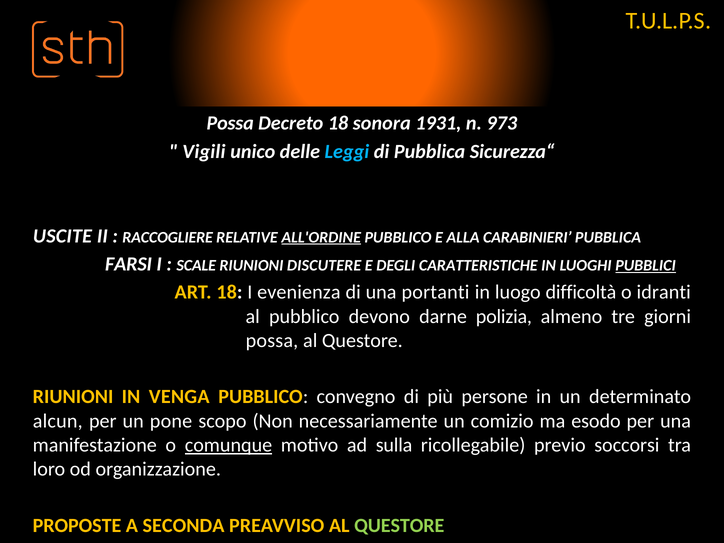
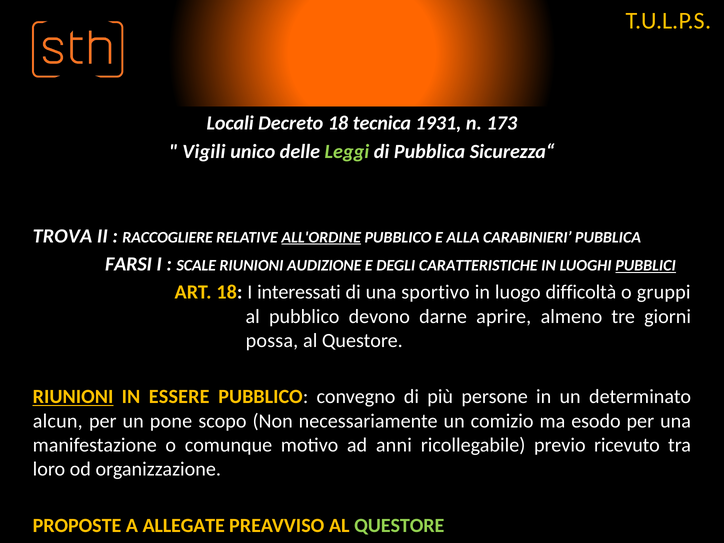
Possa at (230, 123): Possa -> Locali
sonora: sonora -> tecnica
973: 973 -> 173
Leggi colour: light blue -> light green
USCITE: USCITE -> TROVA
DISCUTERE: DISCUTERE -> AUDIZIONE
evenienza: evenienza -> interessati
portanti: portanti -> sportivo
idranti: idranti -> gruppi
polizia: polizia -> aprire
RIUNIONI at (73, 397) underline: none -> present
VENGA: VENGA -> ESSERE
comunque underline: present -> none
sulla: sulla -> anni
soccorsi: soccorsi -> ricevuto
SECONDA: SECONDA -> ALLEGATE
